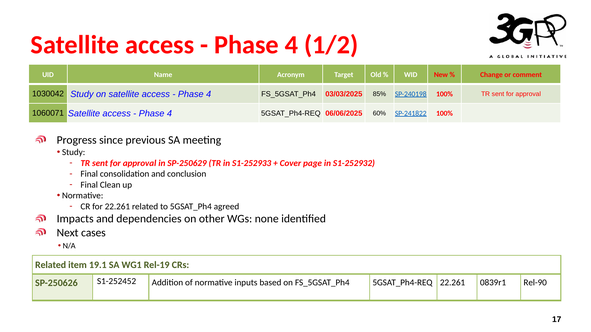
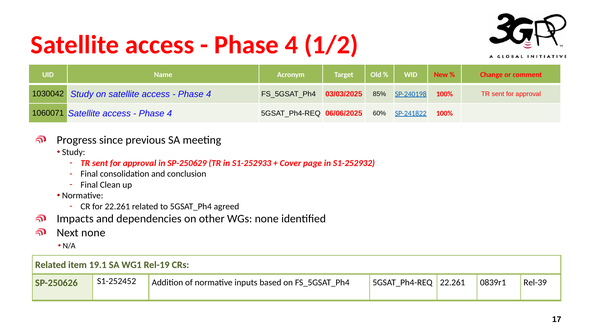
Next cases: cases -> none
Rel-90: Rel-90 -> Rel-39
